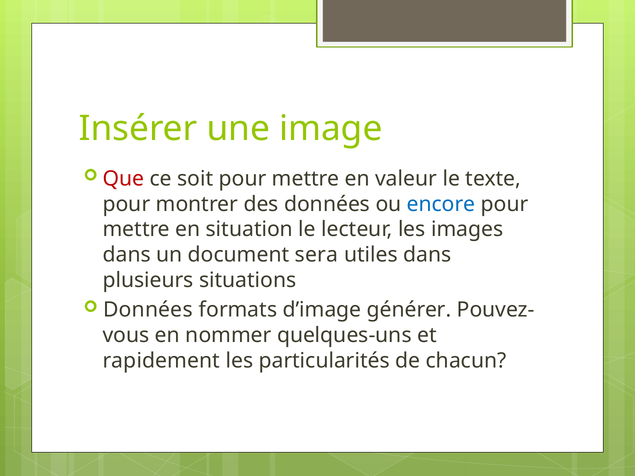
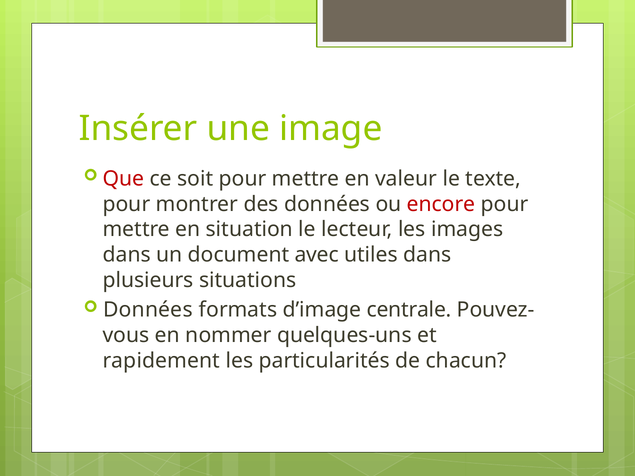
encore colour: blue -> red
sera: sera -> avec
générer: générer -> centrale
